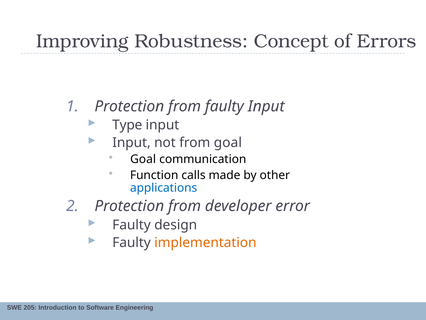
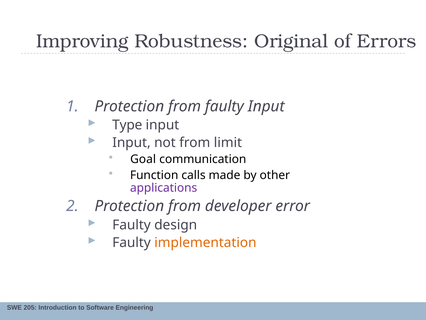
Concept: Concept -> Original
from goal: goal -> limit
applications colour: blue -> purple
